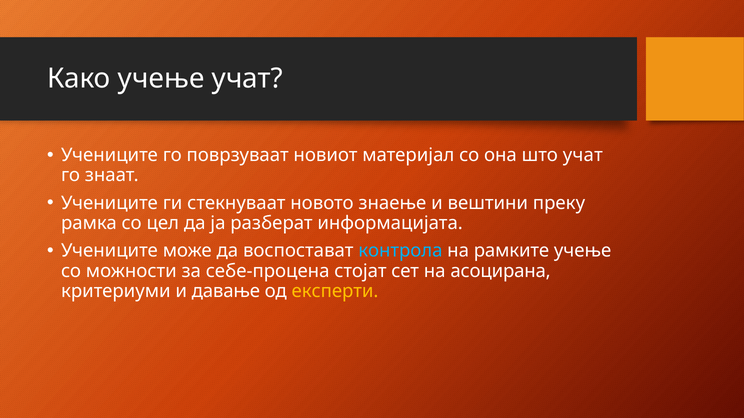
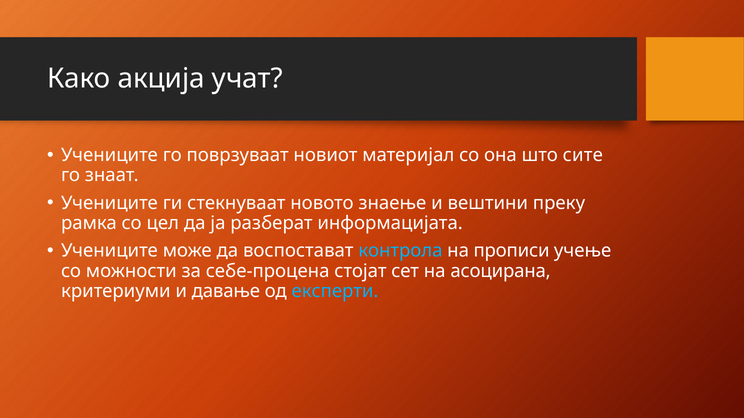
Како учење: учење -> акција
што учат: учат -> сите
рамките: рамките -> прописи
експерти colour: yellow -> light blue
